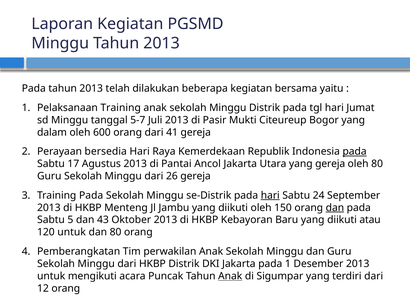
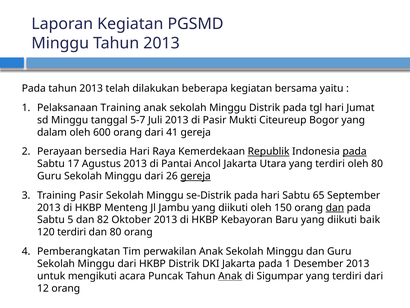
Republik underline: none -> present
Utara yang gereja: gereja -> terdiri
gereja at (196, 176) underline: none -> present
Training Pada: Pada -> Pasir
hari at (270, 195) underline: present -> none
24: 24 -> 65
43: 43 -> 82
atau: atau -> baik
120 untuk: untuk -> terdiri
